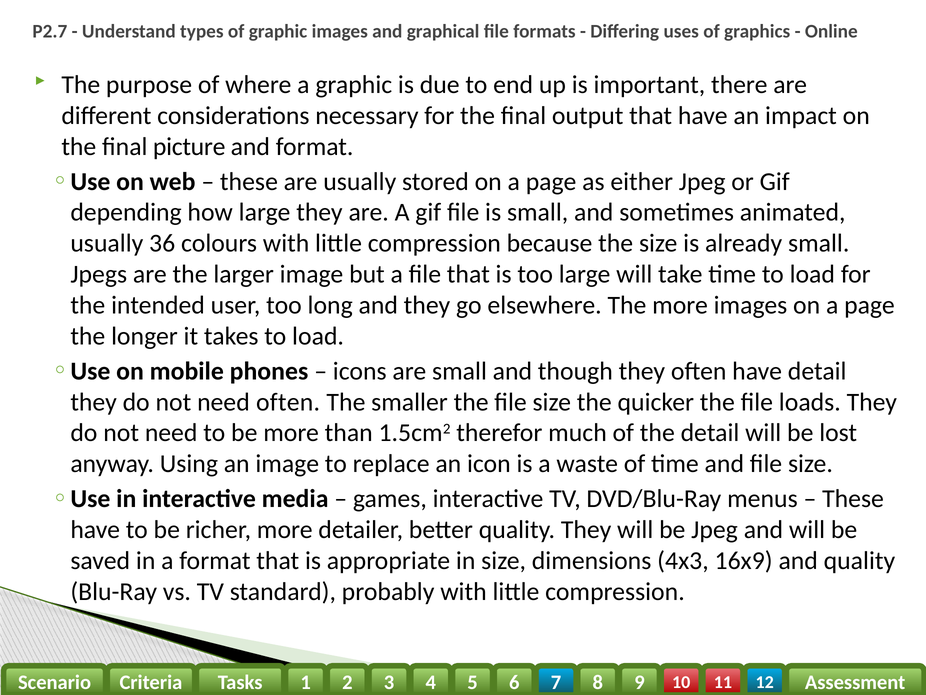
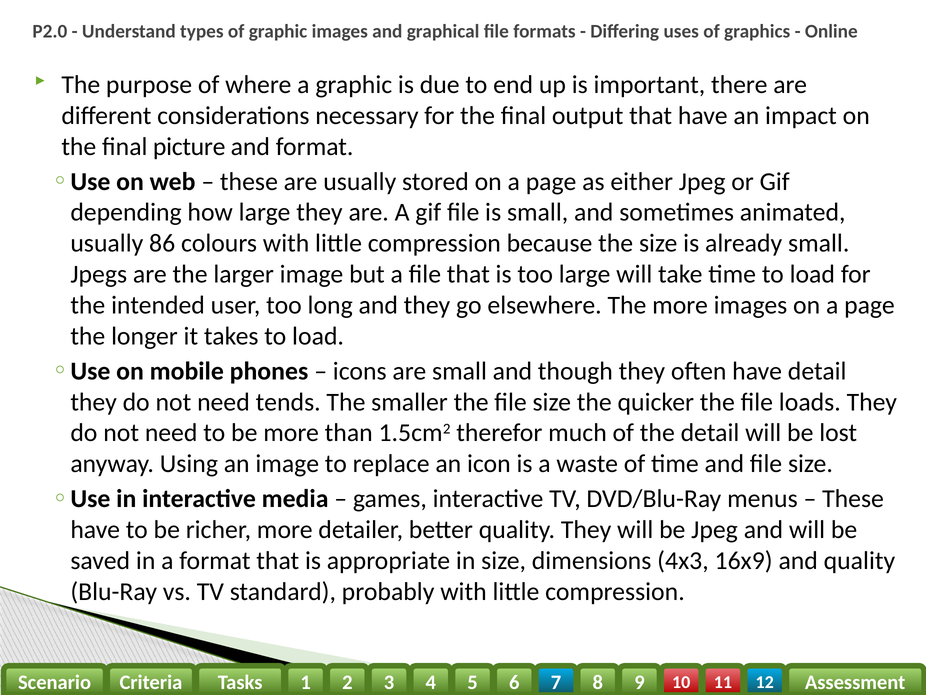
P2.7: P2.7 -> P2.0
36: 36 -> 86
need often: often -> tends
